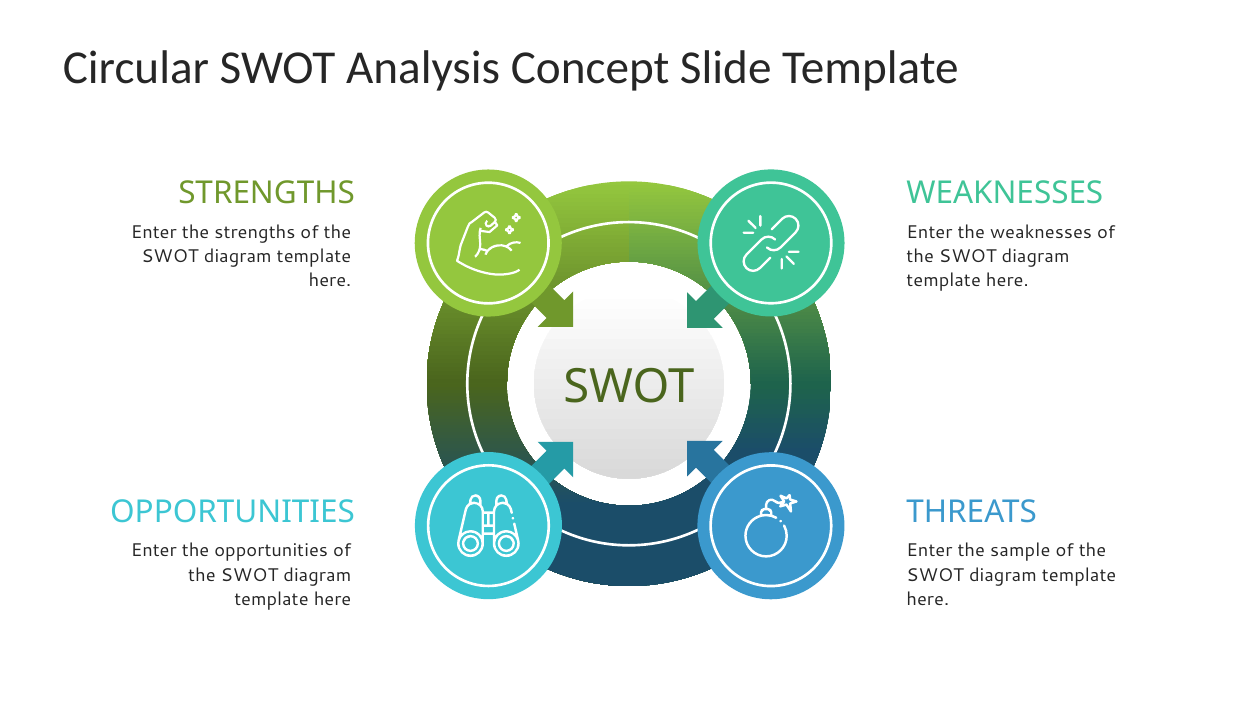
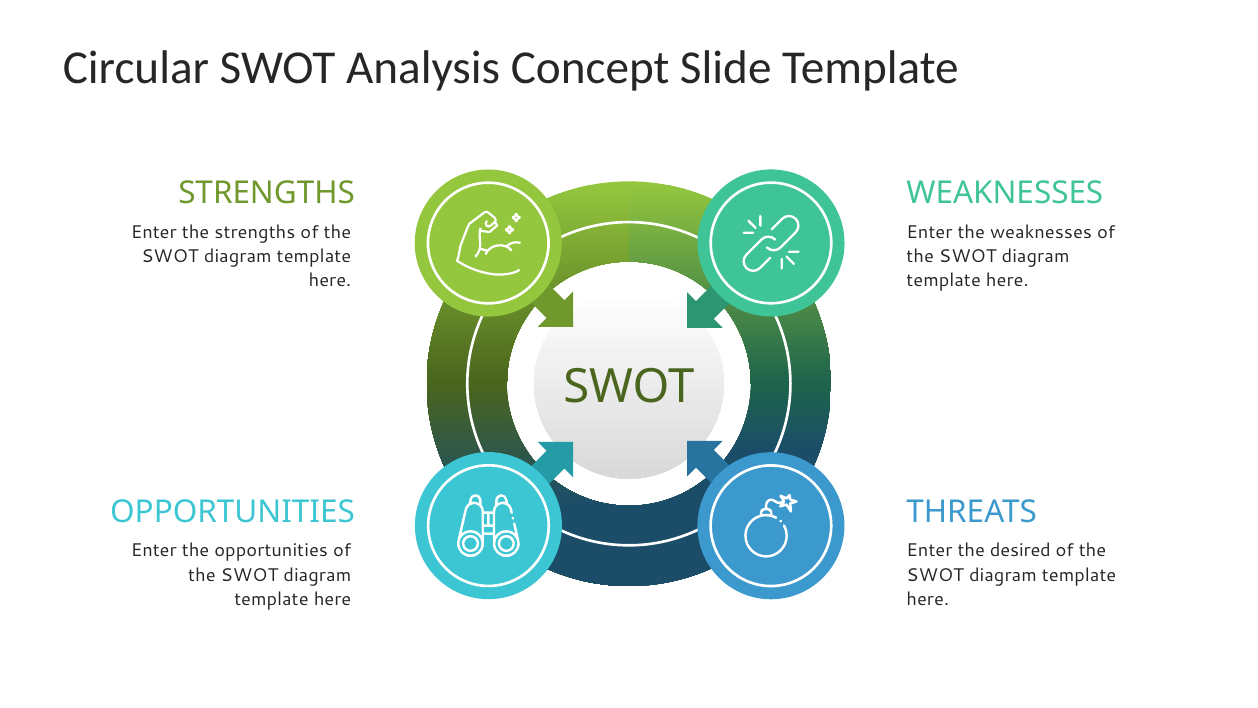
sample: sample -> desired
